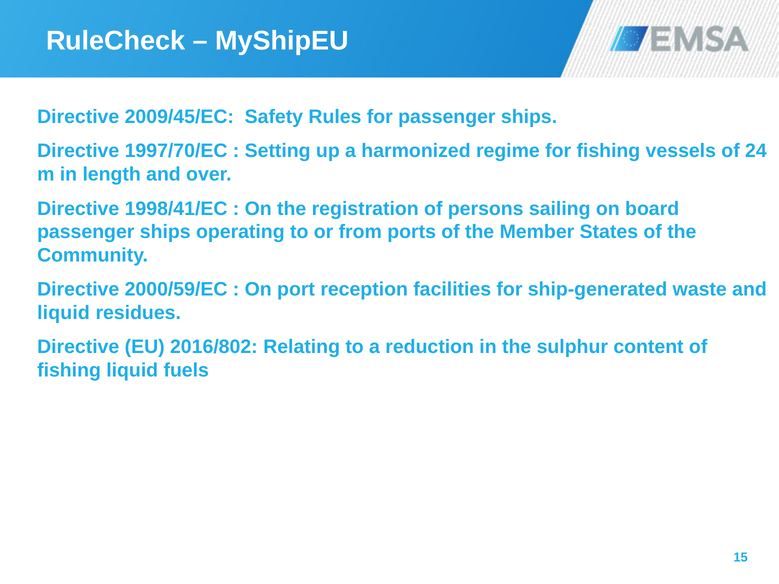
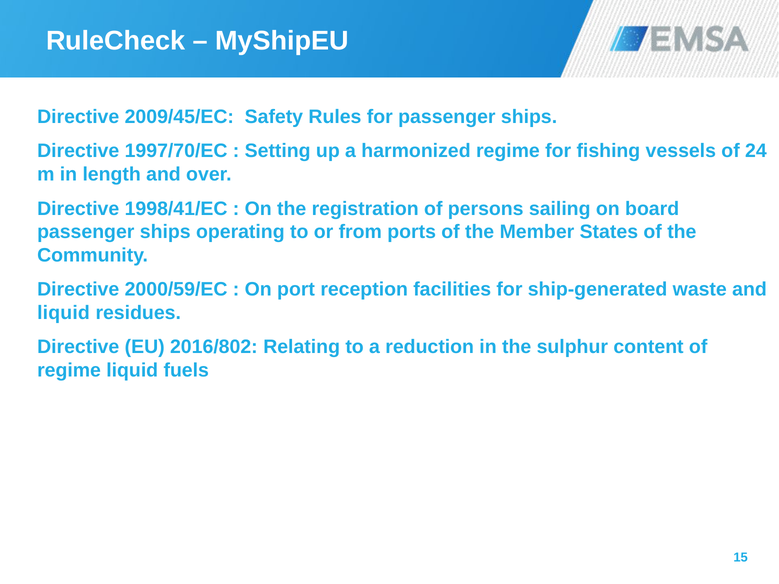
fishing at (69, 371): fishing -> regime
